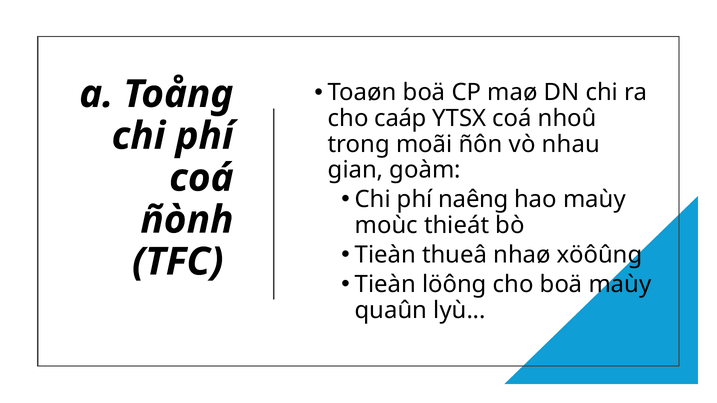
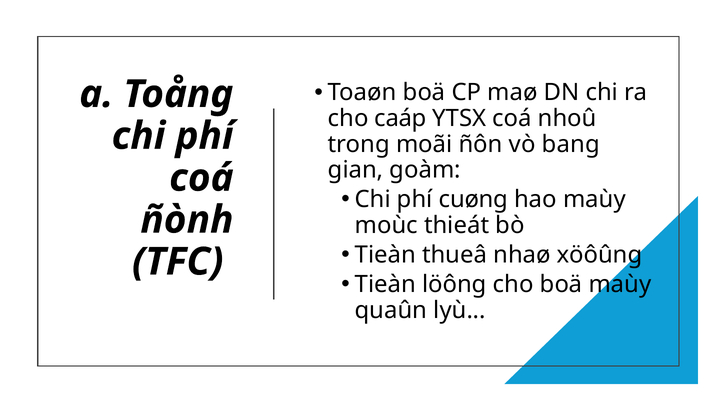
nhau: nhau -> bang
naêng: naêng -> cuøng
